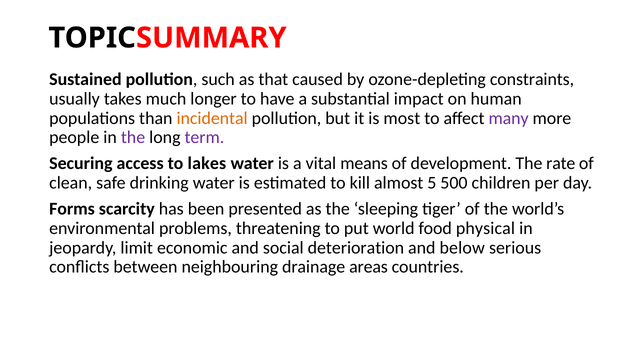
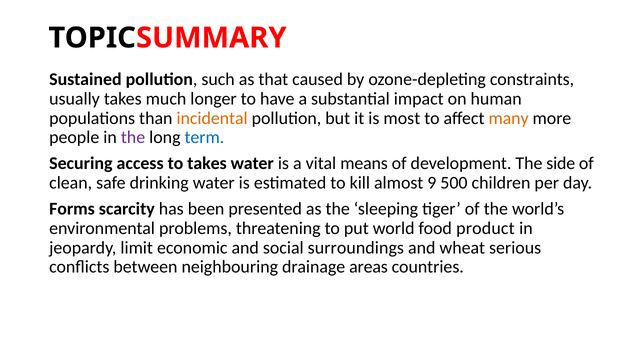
many colour: purple -> orange
term colour: purple -> blue
to lakes: lakes -> takes
rate: rate -> side
5: 5 -> 9
physical: physical -> product
deterioration: deterioration -> surroundings
below: below -> wheat
